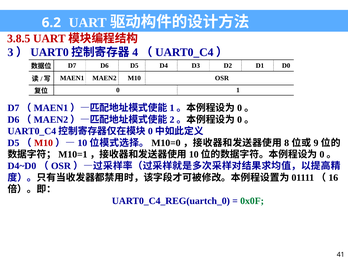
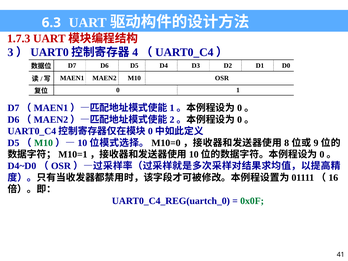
6.2: 6.2 -> 6.3
3.8.5: 3.8.5 -> 1.7.3
M10 at (44, 143) colour: red -> green
